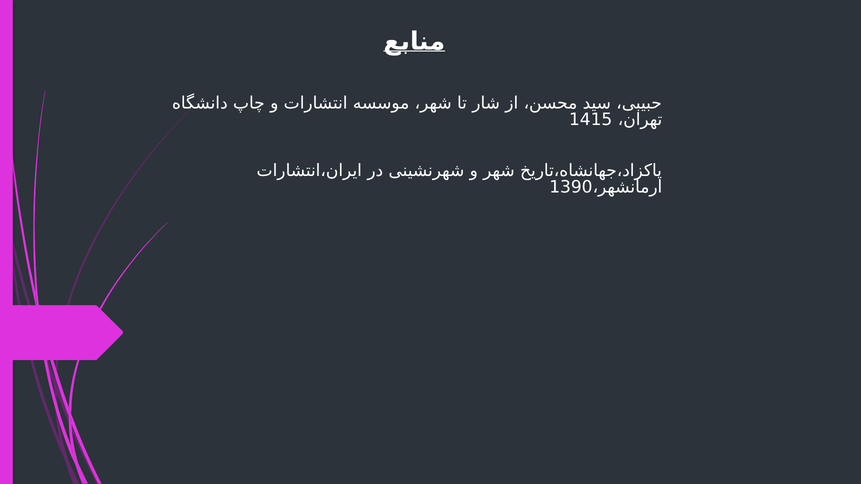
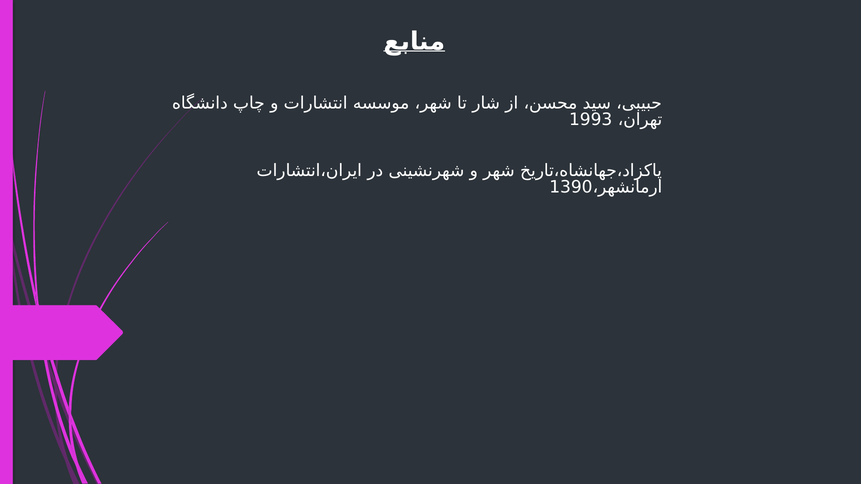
1415: 1415 -> 1993
